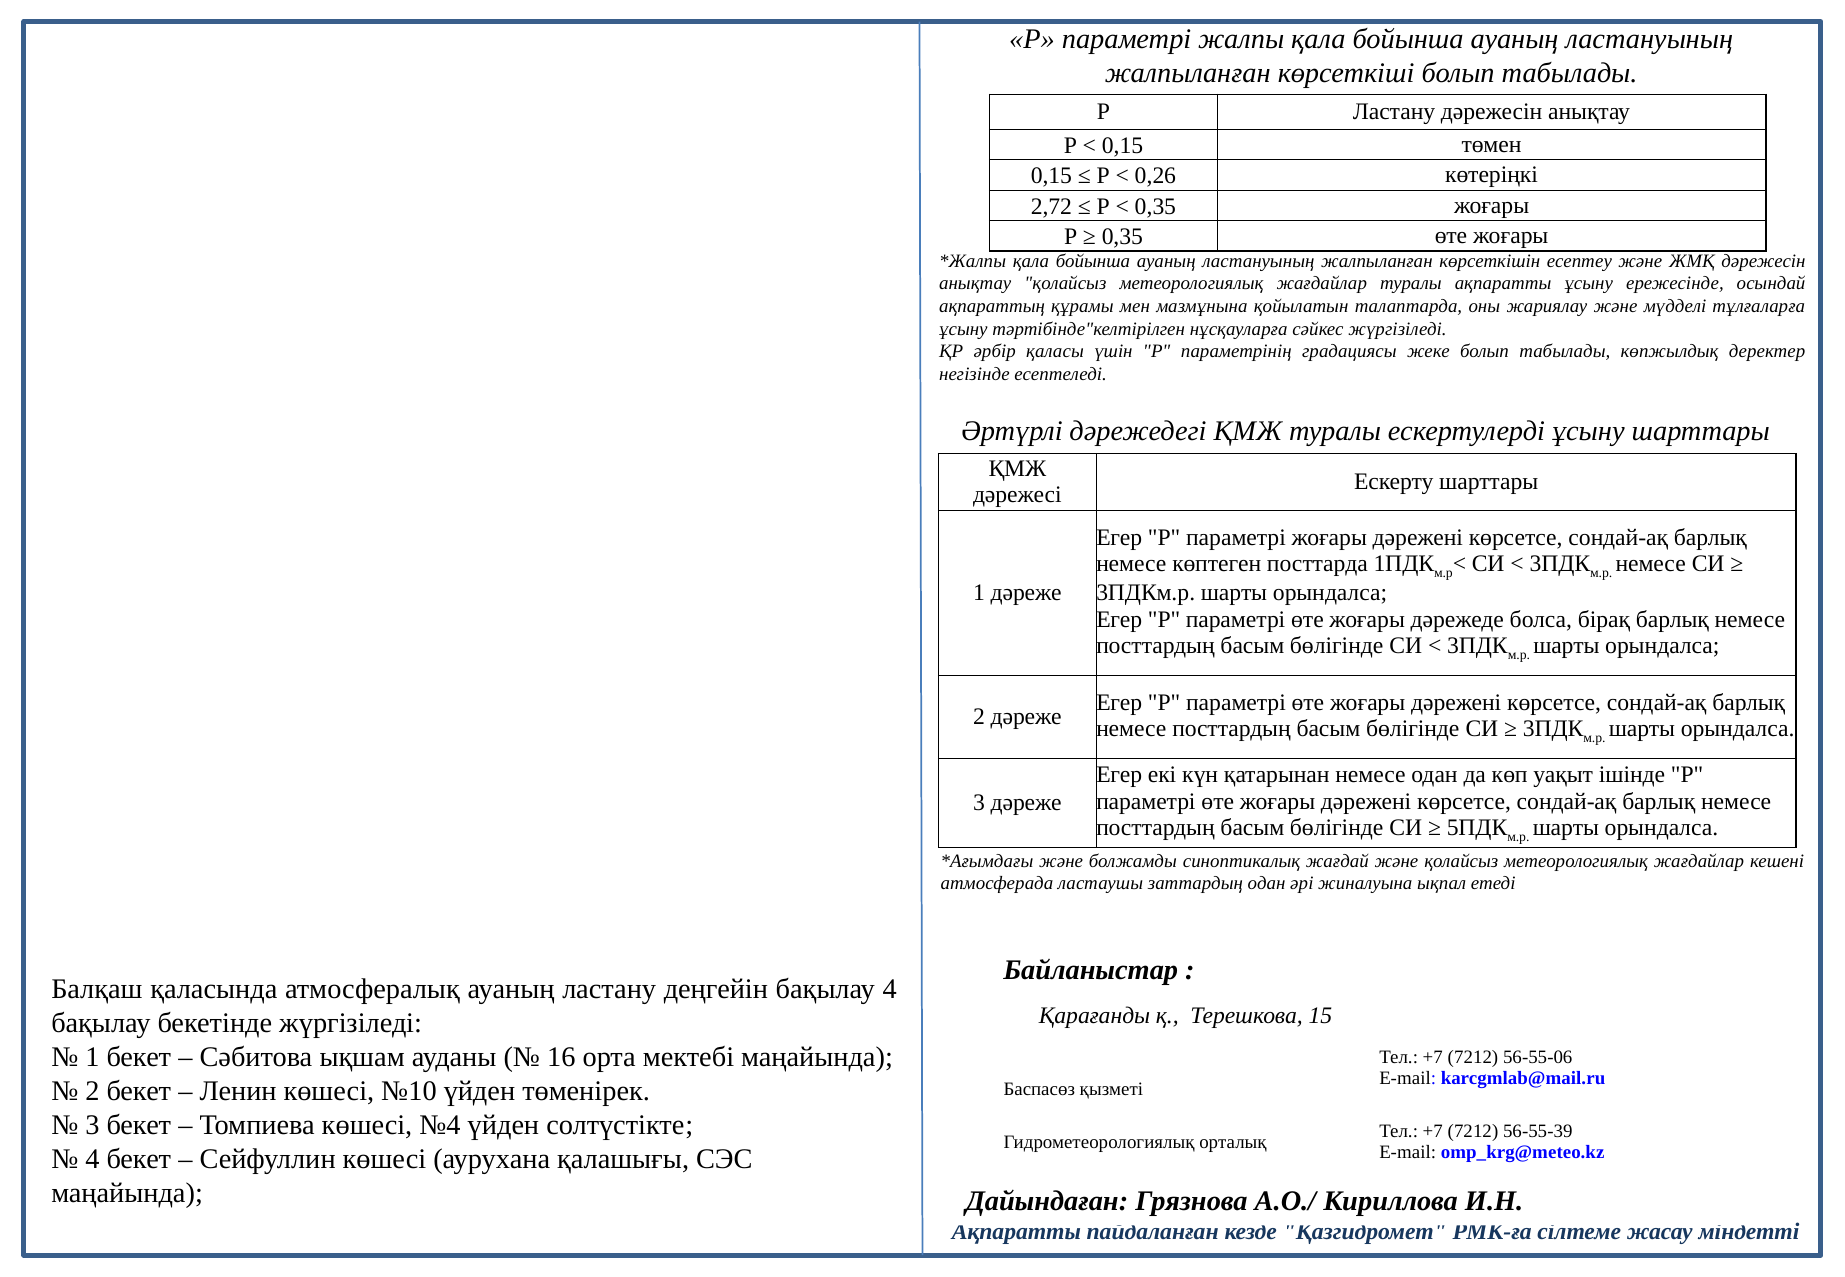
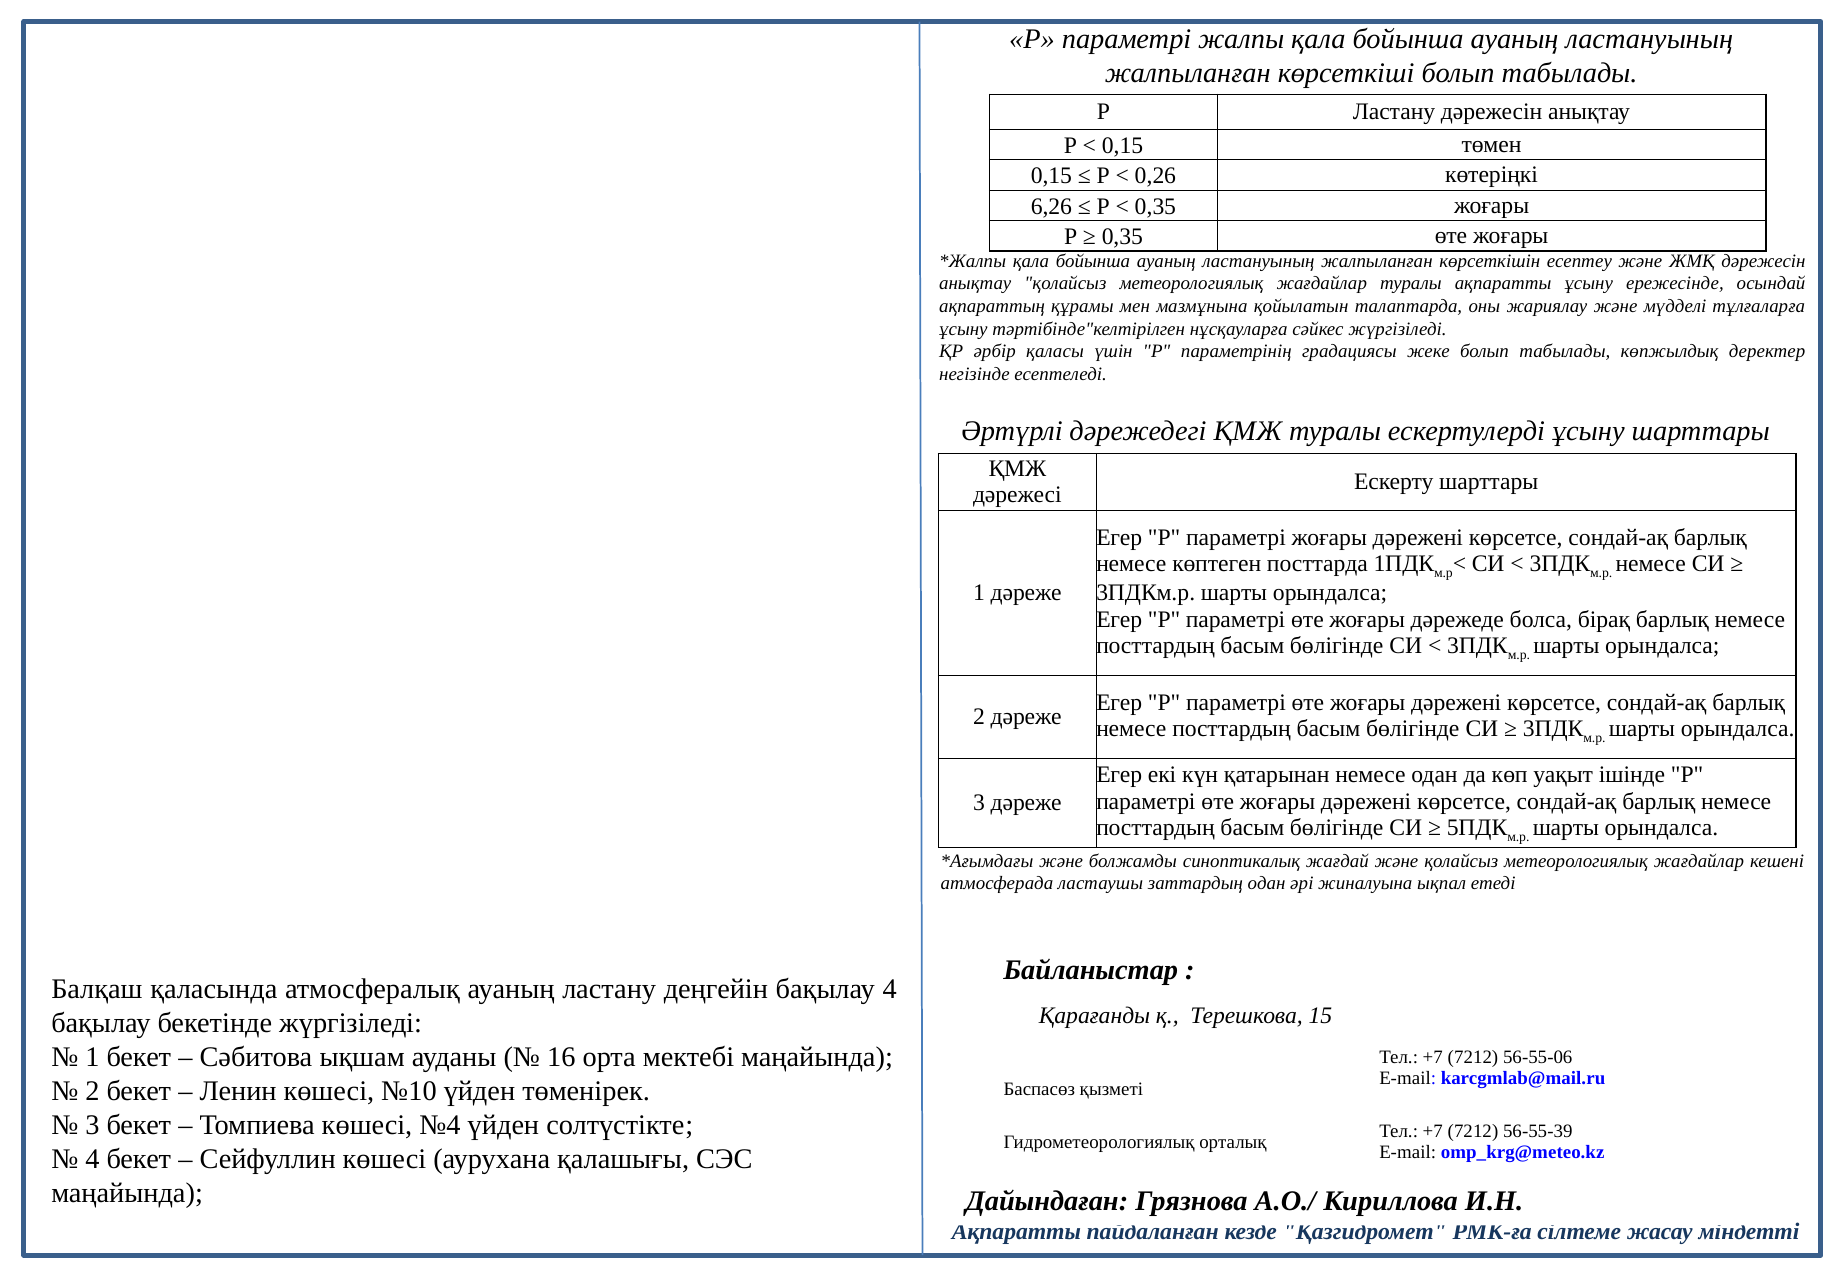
2,72: 2,72 -> 6,26
